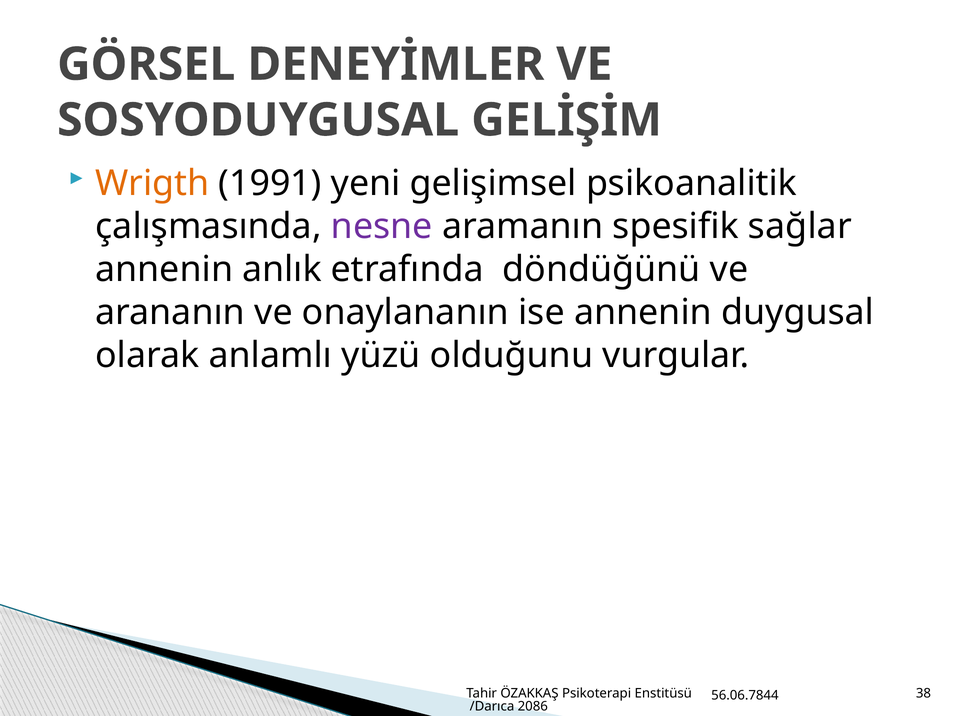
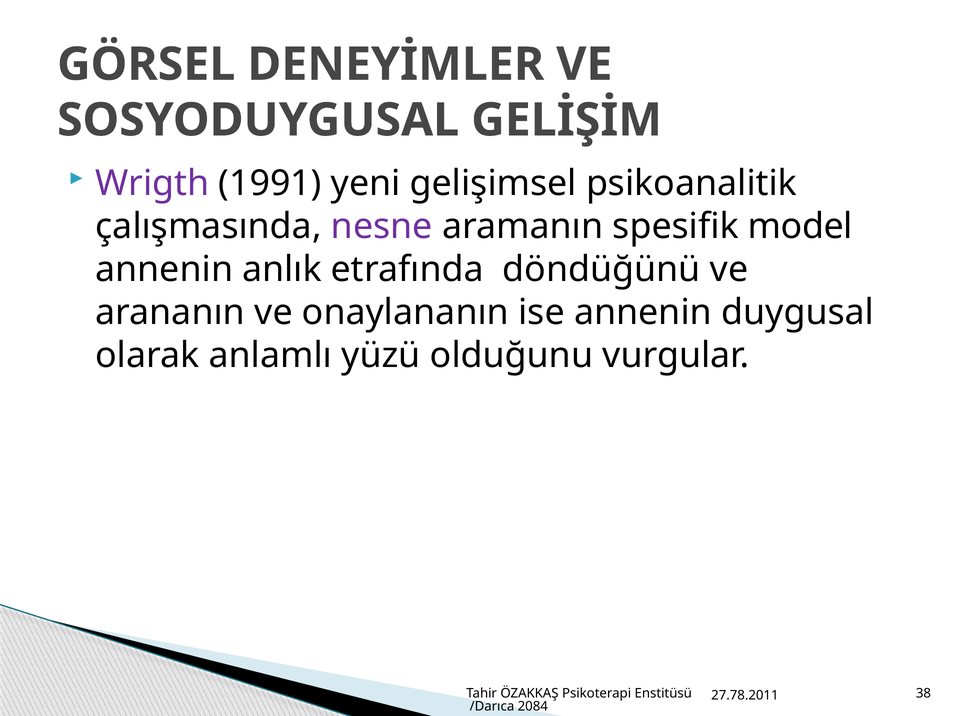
Wrigth colour: orange -> purple
sağlar: sağlar -> model
56.06.7844: 56.06.7844 -> 27.78.2011
2086: 2086 -> 2084
